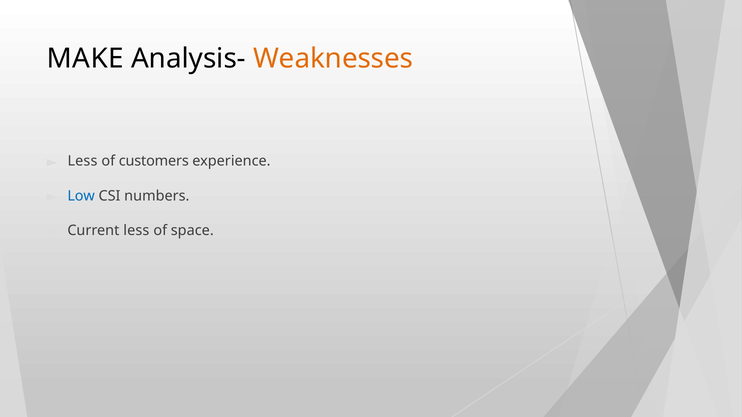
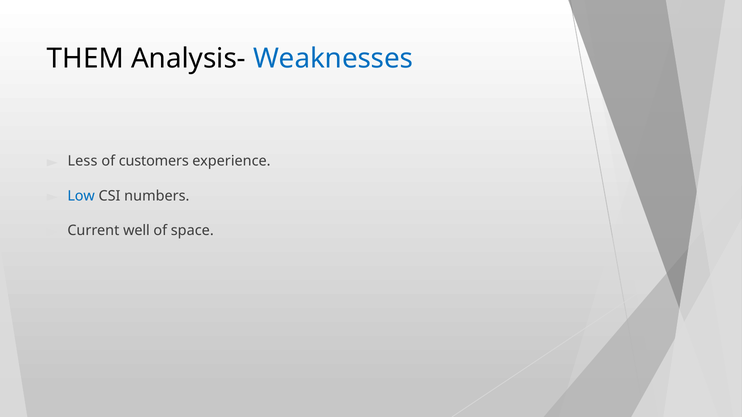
MAKE: MAKE -> THEM
Weaknesses colour: orange -> blue
Current less: less -> well
